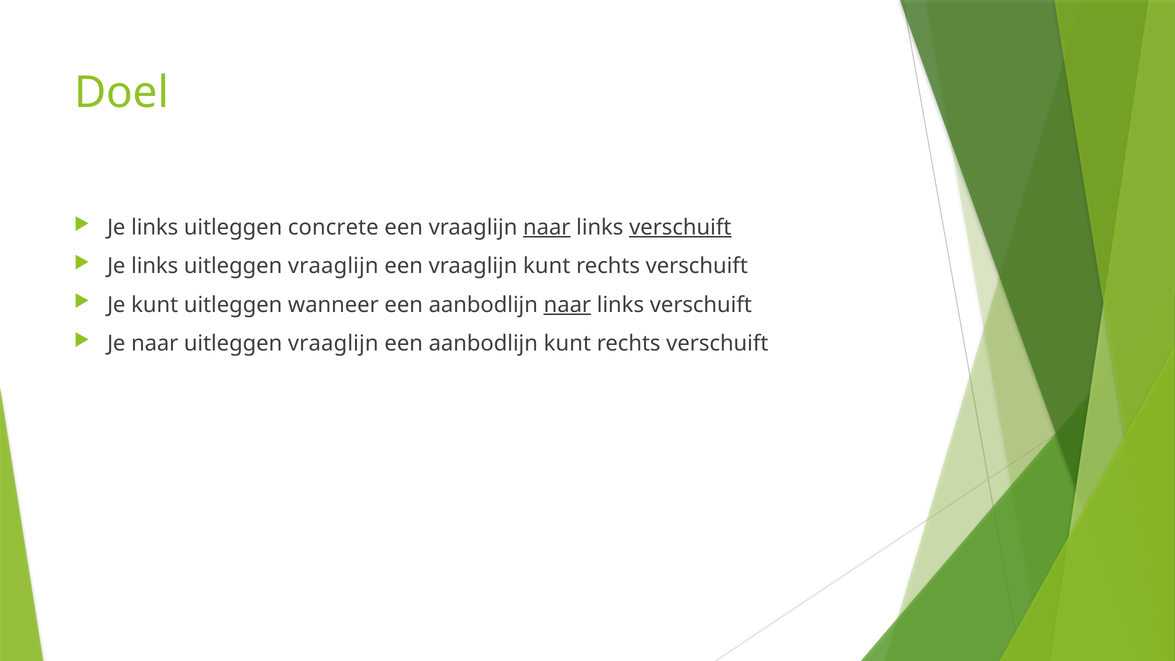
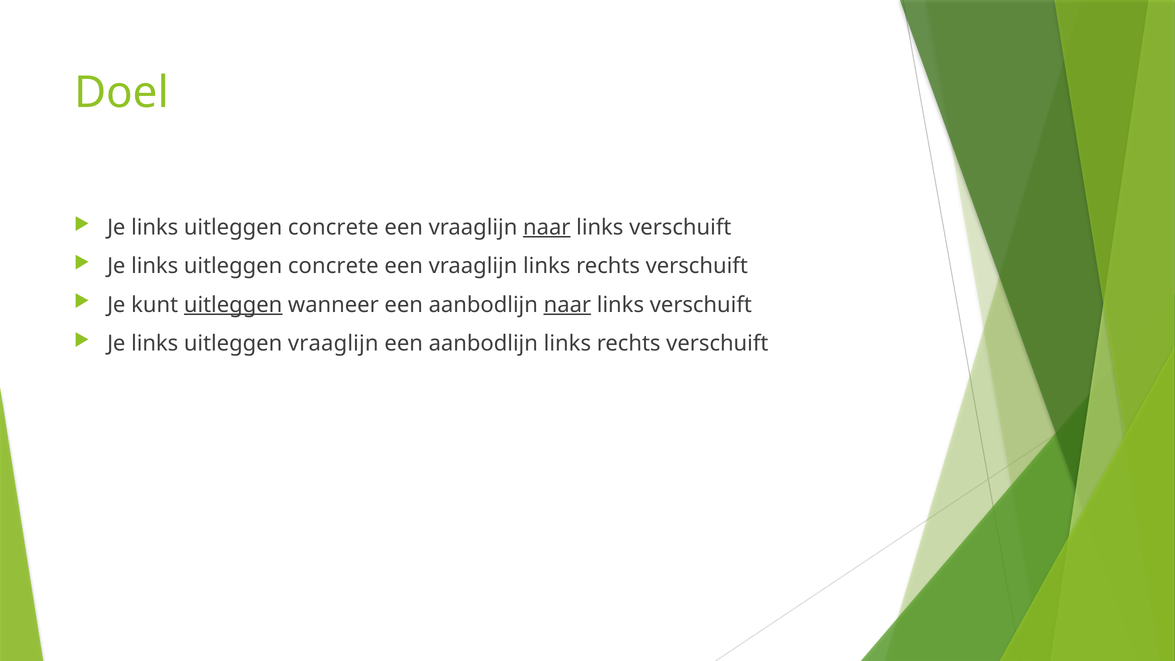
verschuift at (680, 227) underline: present -> none
vraaglijn at (333, 266): vraaglijn -> concrete
vraaglijn kunt: kunt -> links
uitleggen at (233, 305) underline: none -> present
naar at (155, 343): naar -> links
aanbodlijn kunt: kunt -> links
